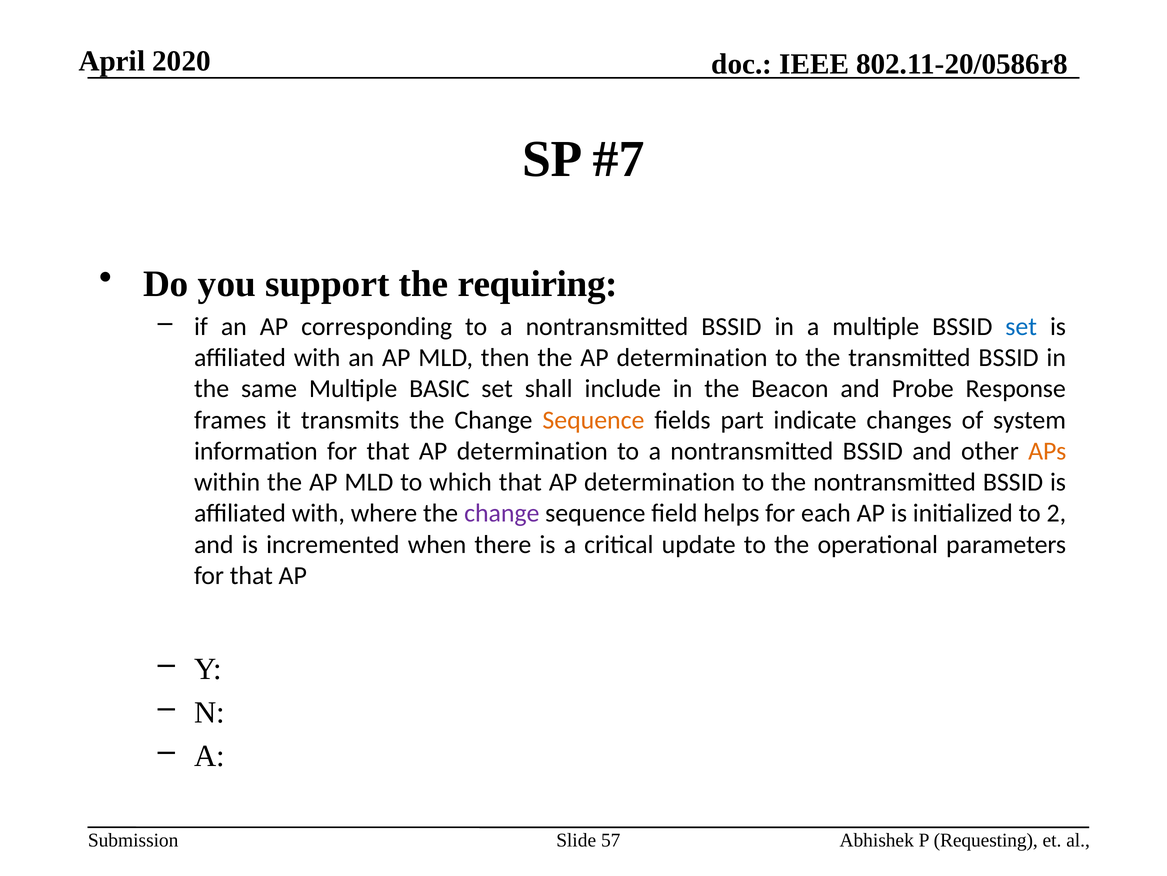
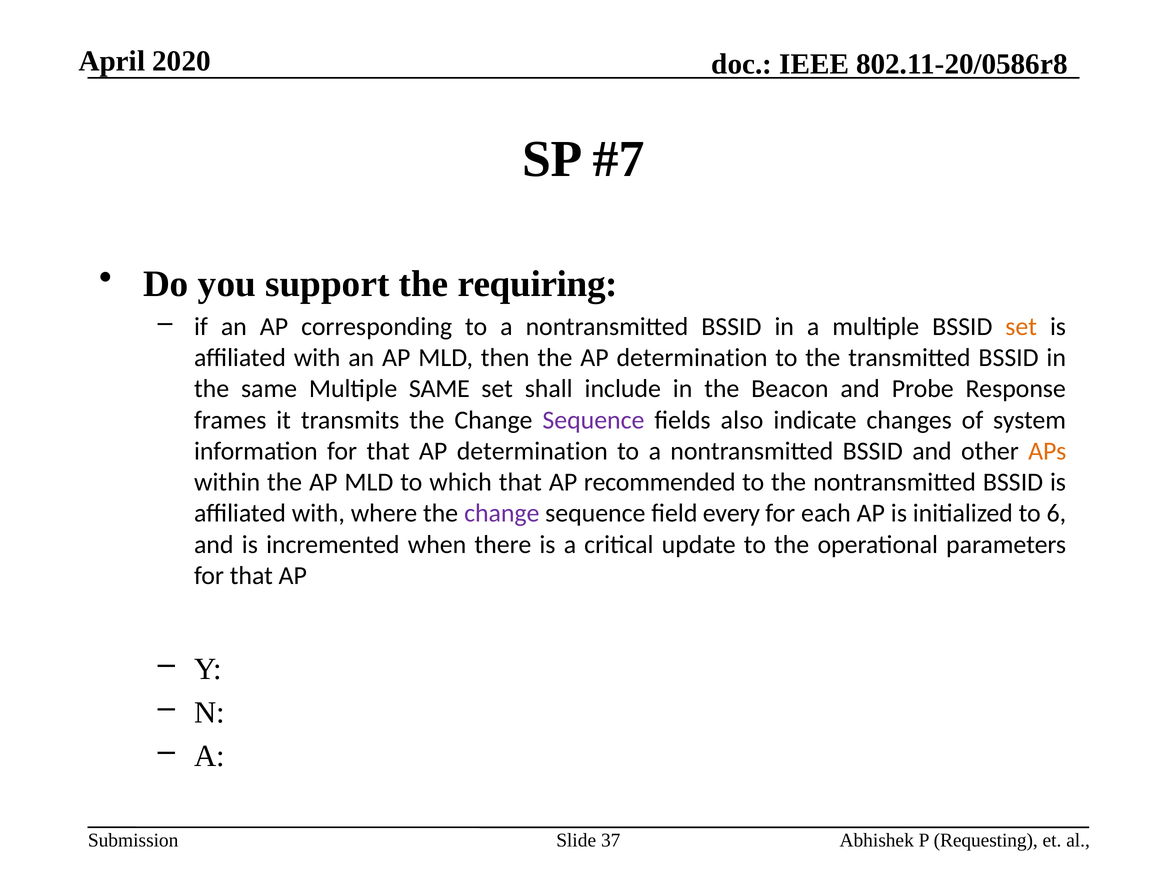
set at (1021, 326) colour: blue -> orange
Multiple BASIC: BASIC -> SAME
Sequence at (593, 420) colour: orange -> purple
part: part -> also
which that AP determination: determination -> recommended
helps: helps -> every
2: 2 -> 6
57: 57 -> 37
